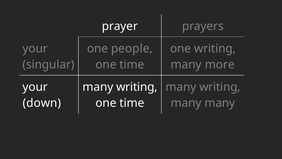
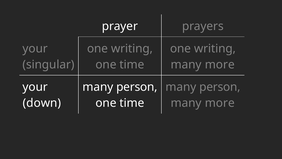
people at (132, 48): people -> writing
writing at (137, 87): writing -> person
writing at (220, 87): writing -> person
many at (220, 103): many -> more
